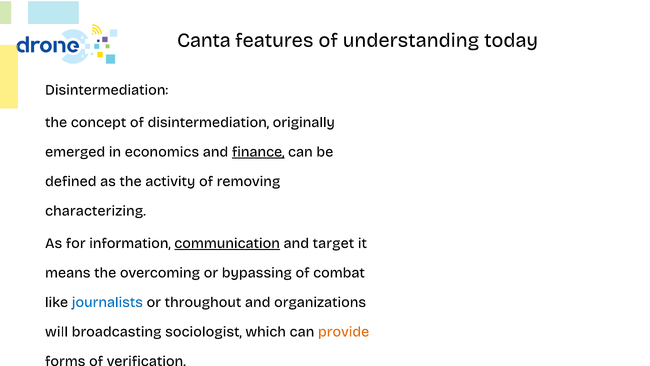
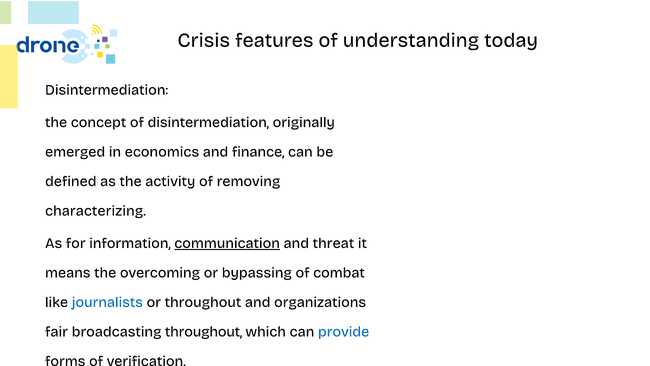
Canta: Canta -> Crisis
finance underline: present -> none
target: target -> threat
will: will -> fair
broadcasting sociologist: sociologist -> throughout
provide colour: orange -> blue
